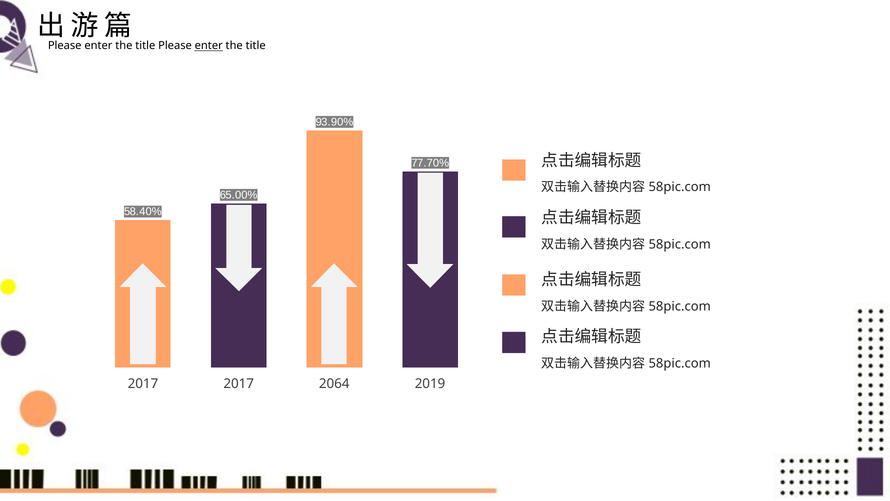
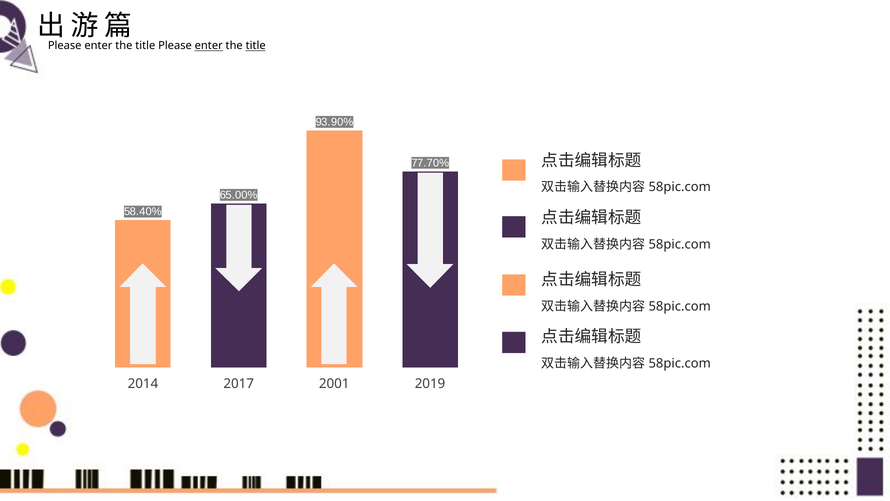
title at (256, 46) underline: none -> present
2017 at (143, 383): 2017 -> 2014
2064: 2064 -> 2001
